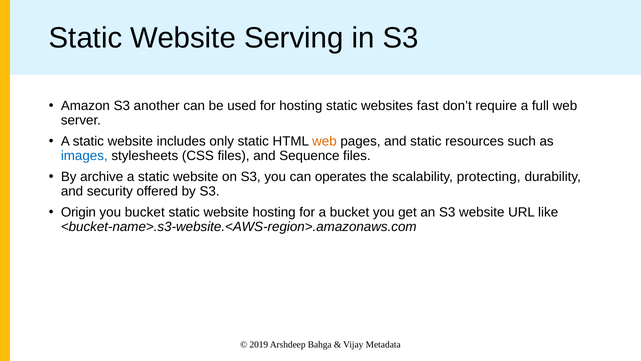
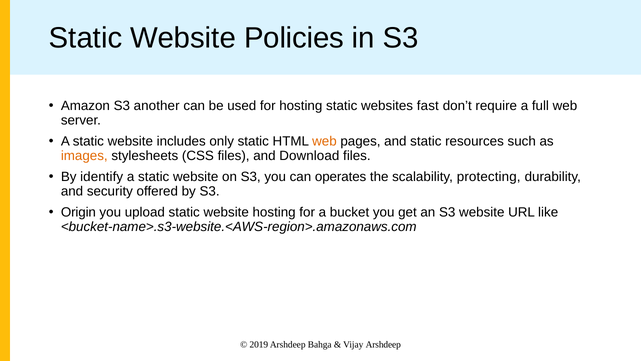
Serving: Serving -> Policies
images colour: blue -> orange
Sequence: Sequence -> Download
archive: archive -> identify
you bucket: bucket -> upload
Vijay Metadata: Metadata -> Arshdeep
